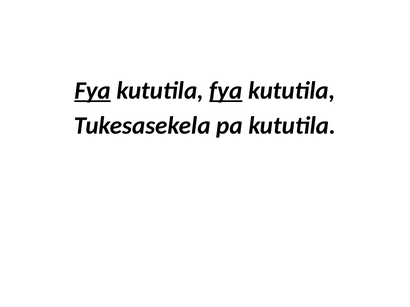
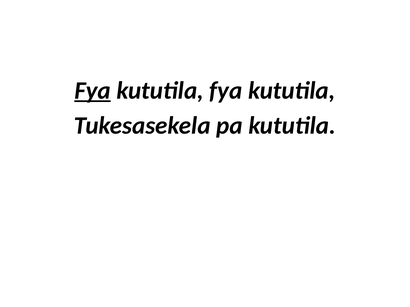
fya at (226, 91) underline: present -> none
